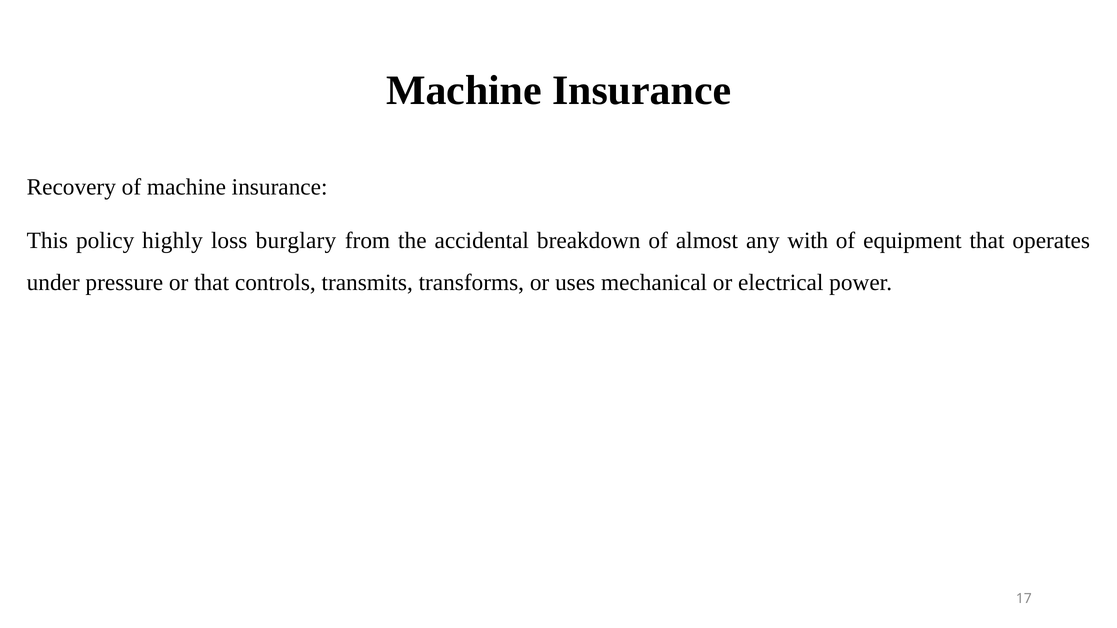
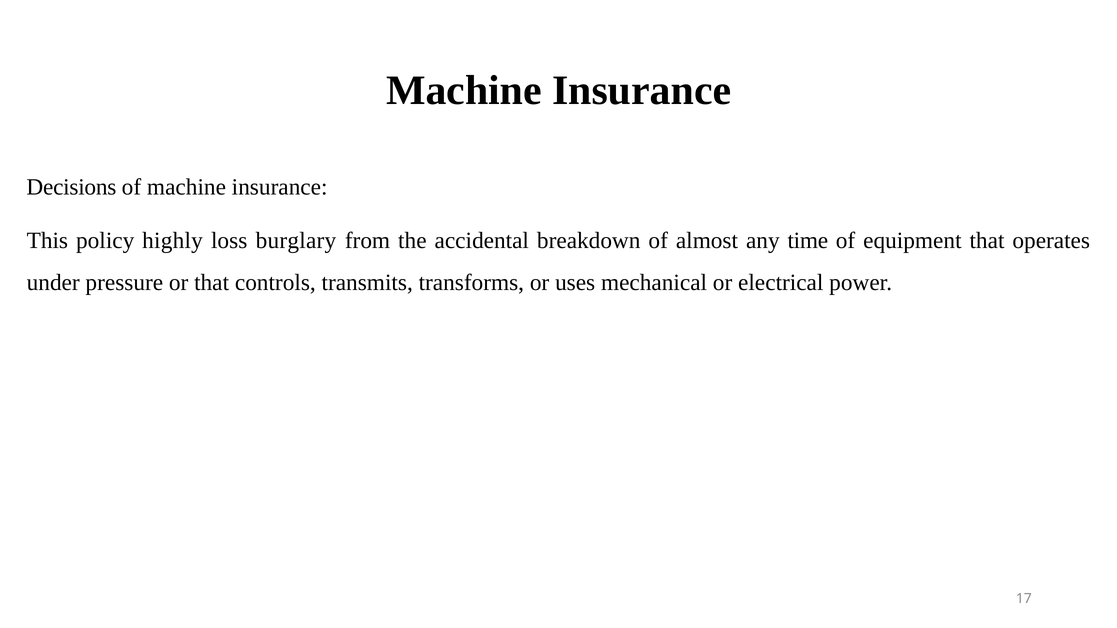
Recovery: Recovery -> Decisions
with: with -> time
